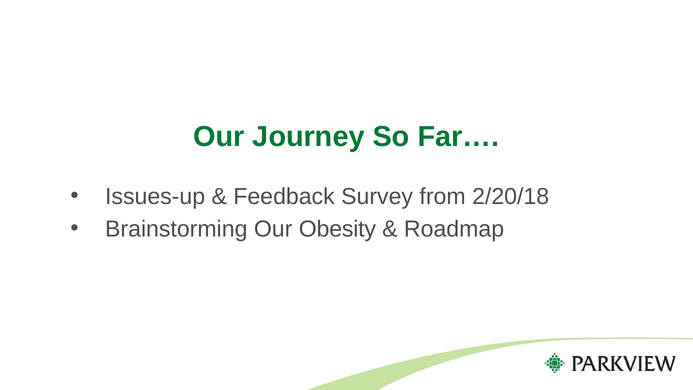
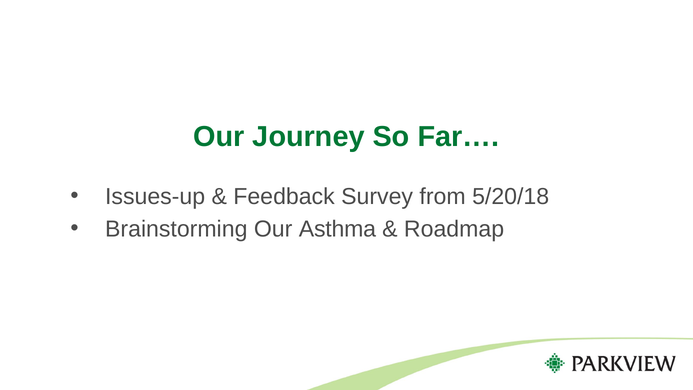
2/20/18: 2/20/18 -> 5/20/18
Obesity: Obesity -> Asthma
